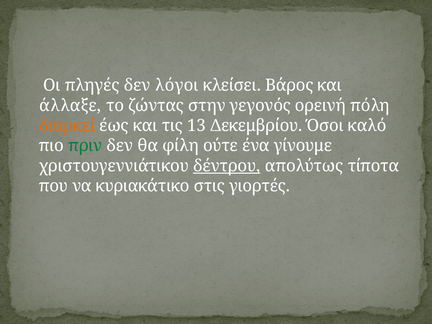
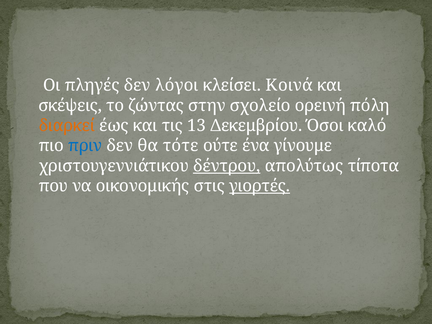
Βάρος: Βάρος -> Κοινά
άλλαξε: άλλαξε -> σκέψεις
γεγονός: γεγονός -> σχολείο
πριν colour: green -> blue
φίλη: φίλη -> τότε
κυριακάτικο: κυριακάτικο -> οικονομικής
γιορτές underline: none -> present
